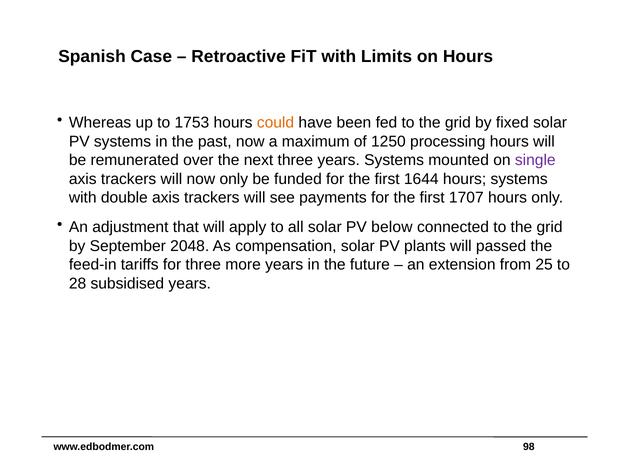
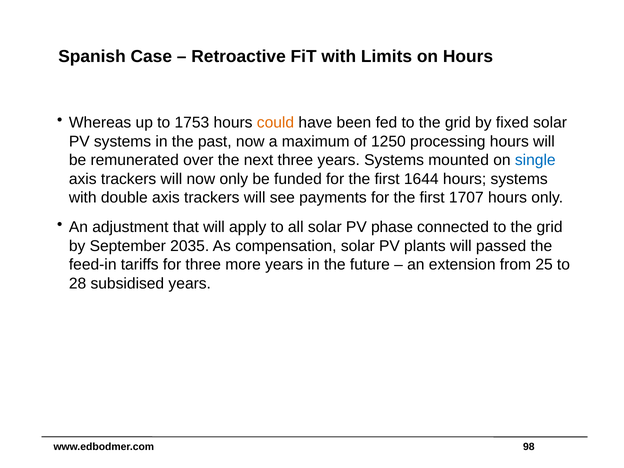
single colour: purple -> blue
below: below -> phase
2048: 2048 -> 2035
